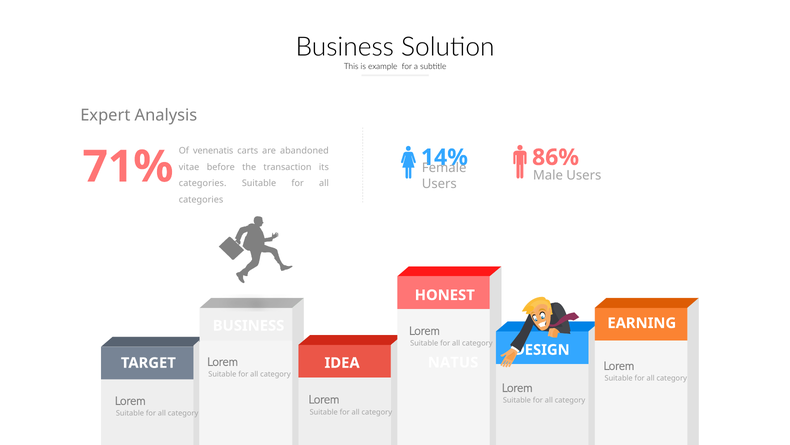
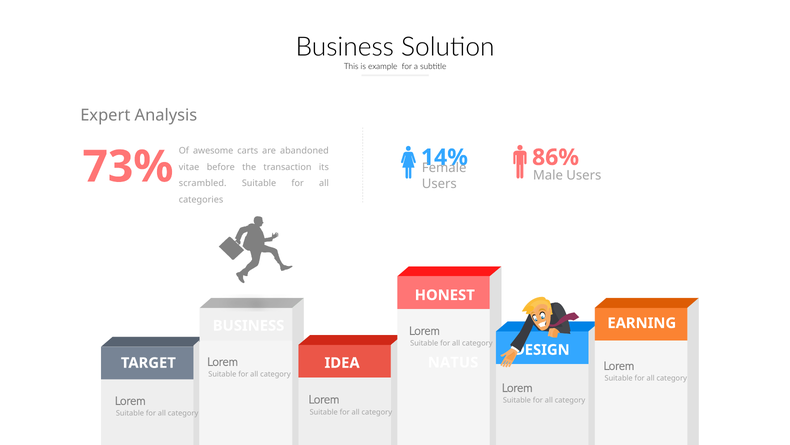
venenatis: venenatis -> awesome
71%: 71% -> 73%
categories at (203, 183): categories -> scrambled
